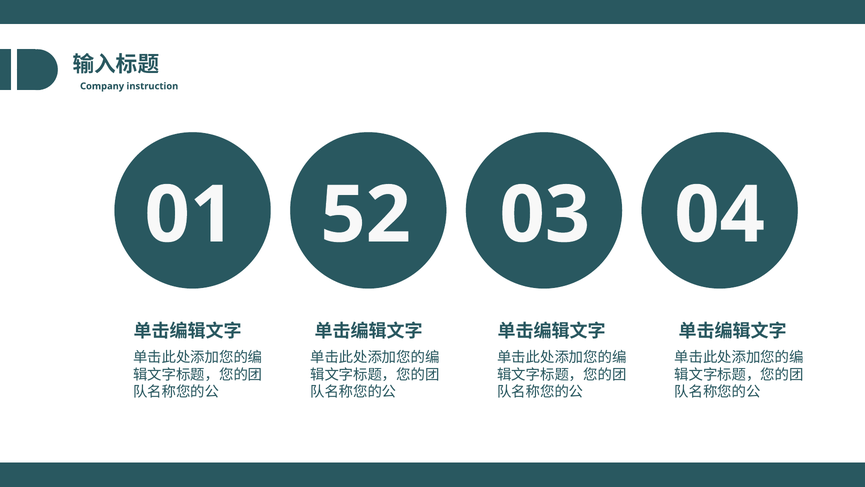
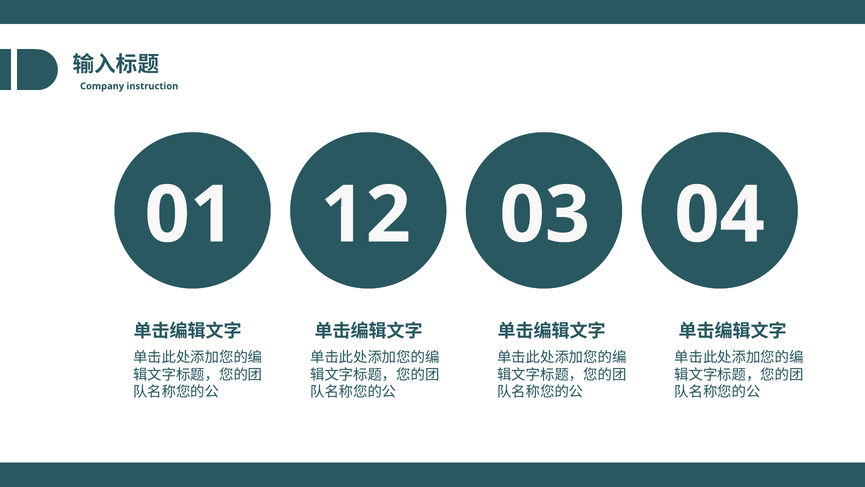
52: 52 -> 12
